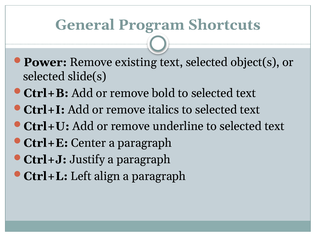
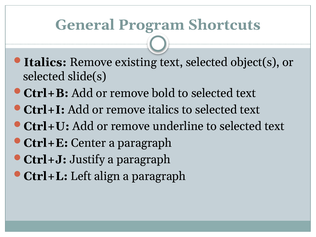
Power at (45, 62): Power -> Italics
